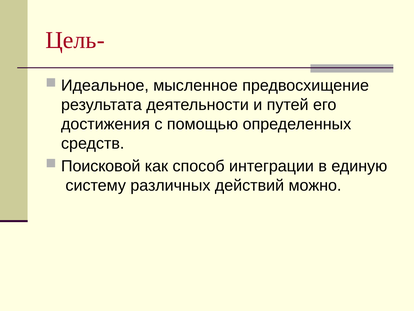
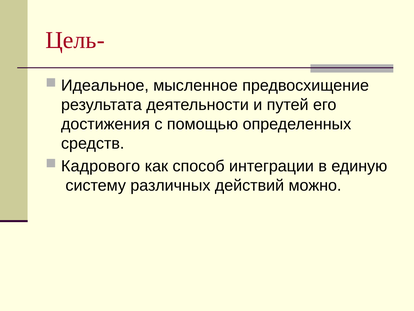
Поисковой: Поисковой -> Кадрового
